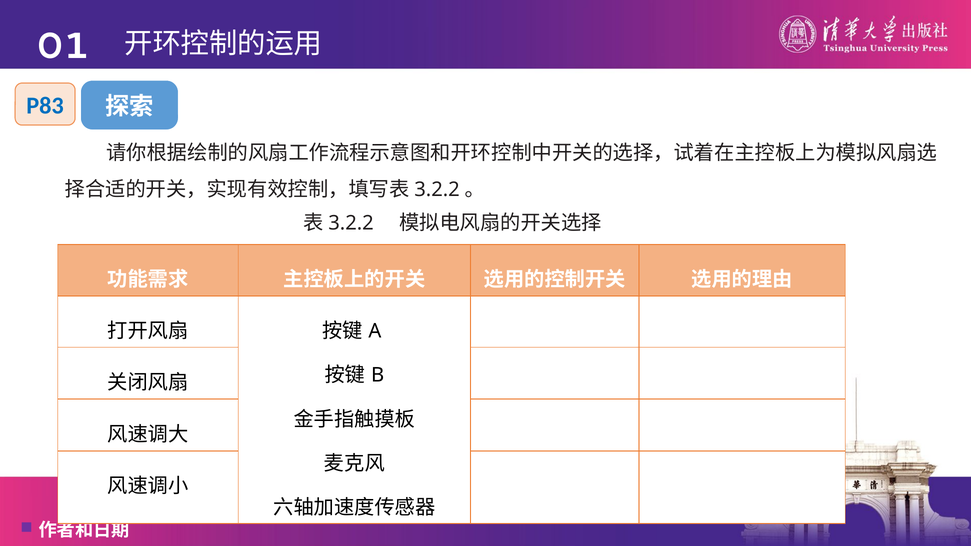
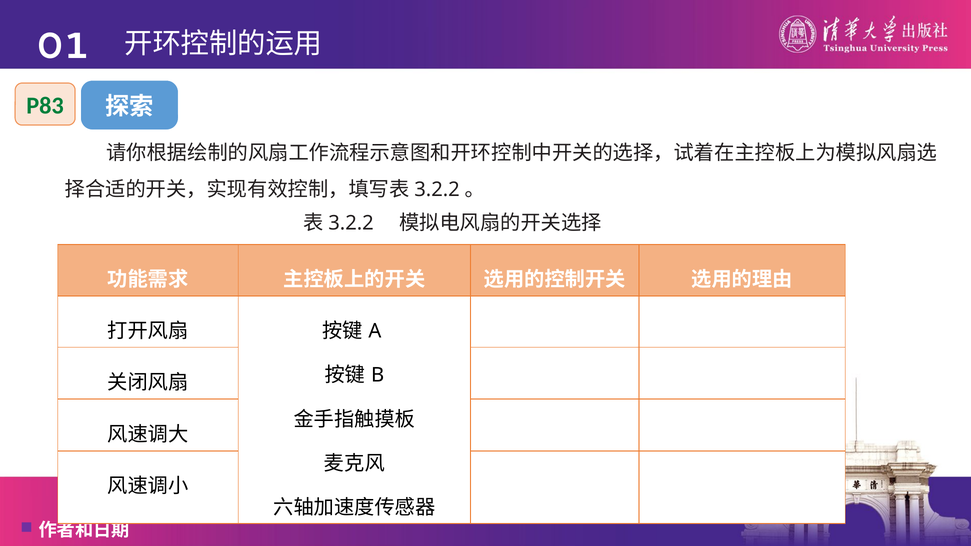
P83 colour: blue -> green
